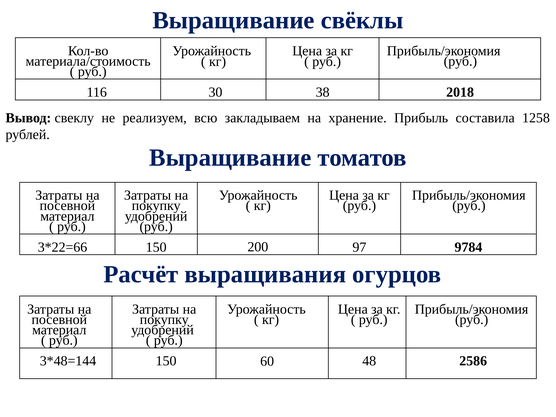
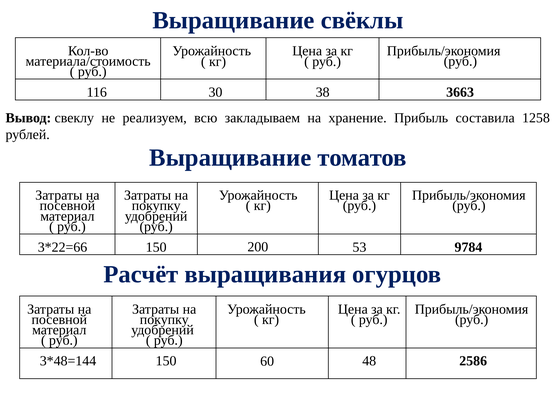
2018: 2018 -> 3663
97: 97 -> 53
